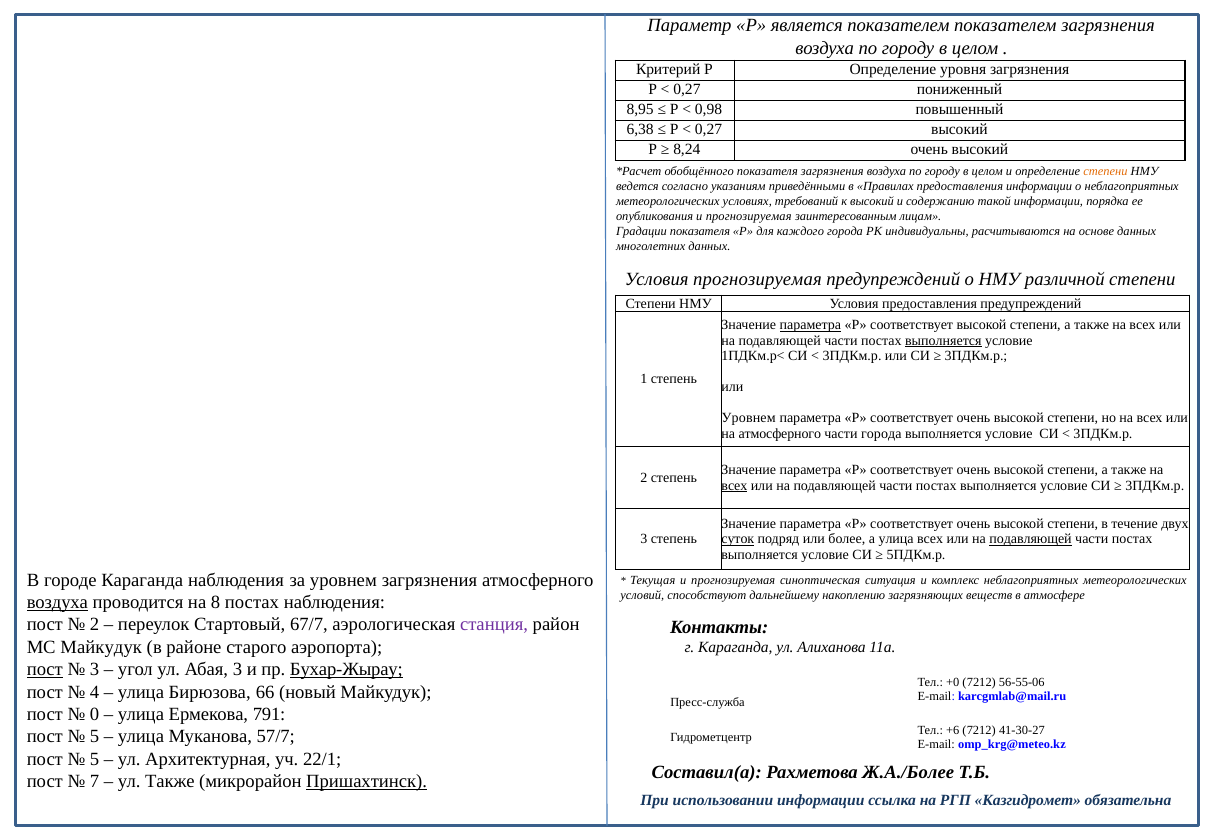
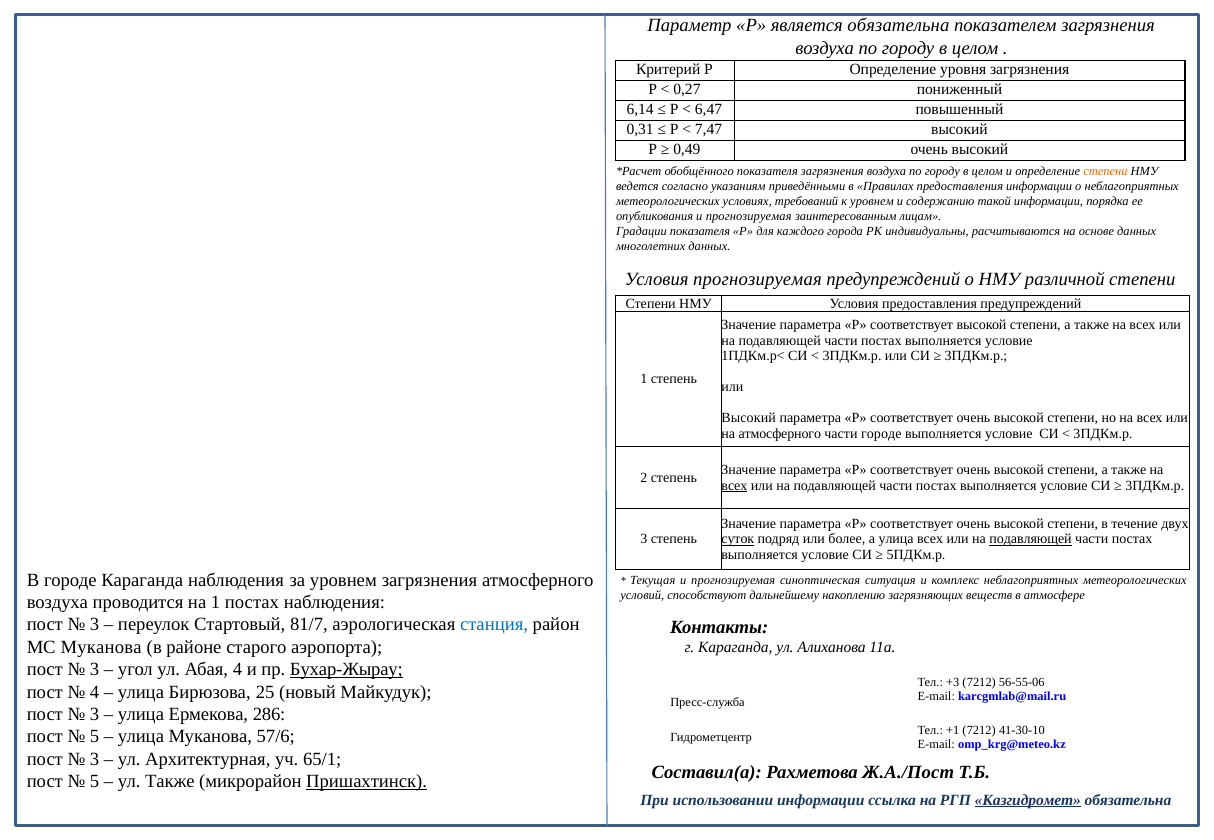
является показателем: показателем -> обязательна
8,95: 8,95 -> 6,14
0,98: 0,98 -> 6,47
6,38: 6,38 -> 0,31
0,27 at (709, 130): 0,27 -> 7,47
8,24: 8,24 -> 0,49
к высокий: высокий -> уровнем
параметра at (810, 325) underline: present -> none
выполняется at (943, 341) underline: present -> none
Уровнем at (749, 418): Уровнем -> Высокий
части города: города -> городе
воздуха at (57, 603) underline: present -> none
на 8: 8 -> 1
2 at (95, 625): 2 -> 3
67/7: 67/7 -> 81/7
станция colour: purple -> blue
МС Майкудук: Майкудук -> Муканова
пост at (45, 670) underline: present -> none
Абая 3: 3 -> 4
+0: +0 -> +3
66: 66 -> 25
0 at (95, 715): 0 -> 3
791: 791 -> 286
+6: +6 -> +1
41-30-27: 41-30-27 -> 41-30-10
57/7: 57/7 -> 57/6
5 at (95, 759): 5 -> 3
22/1: 22/1 -> 65/1
Ж.А./Более: Ж.А./Более -> Ж.А./Пост
7 at (95, 782): 7 -> 5
Казгидромет underline: none -> present
